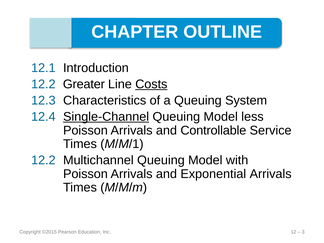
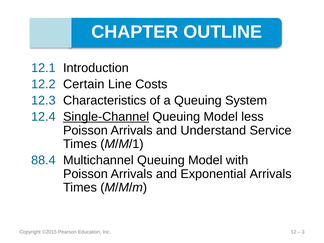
Greater: Greater -> Certain
Costs underline: present -> none
Controllable: Controllable -> Understand
12.2 at (43, 160): 12.2 -> 88.4
